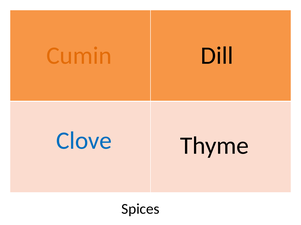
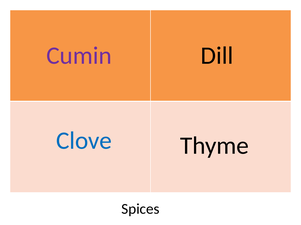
Cumin colour: orange -> purple
